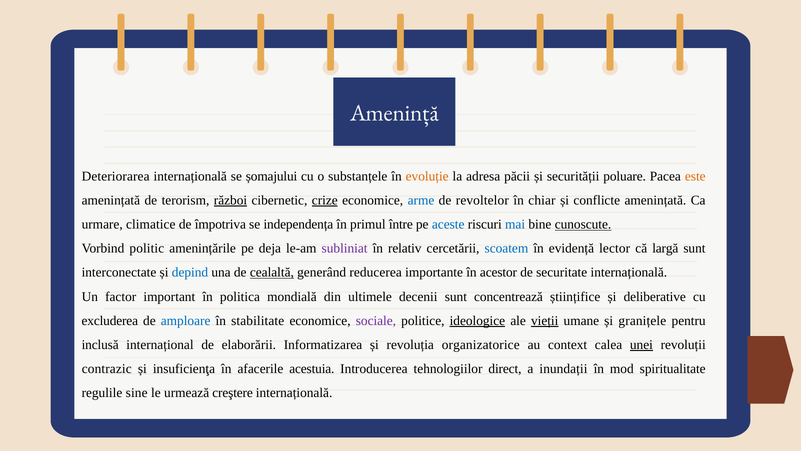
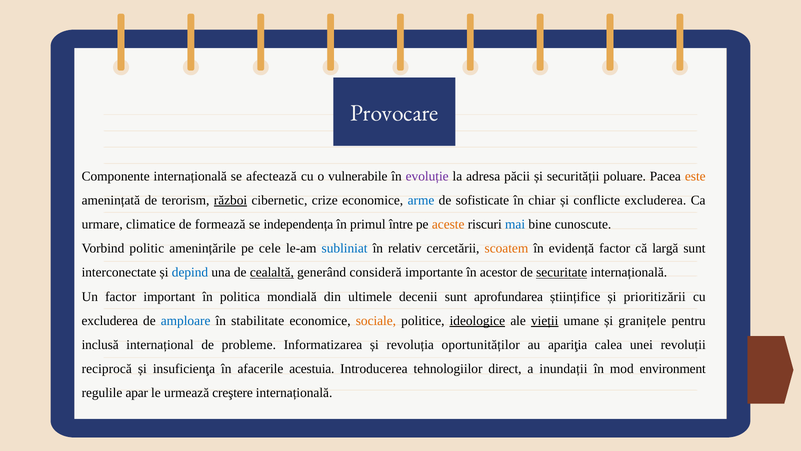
Amenință: Amenință -> Provocare
Deteriorarea: Deteriorarea -> Componente
șomajului: șomajului -> afectează
substanțele: substanțele -> vulnerabile
evoluție colour: orange -> purple
crize underline: present -> none
revoltelor: revoltelor -> sofisticate
conflicte amenințată: amenințată -> excluderea
împotriva: împotriva -> formează
aceste colour: blue -> orange
cunoscute underline: present -> none
deja: deja -> cele
subliniat colour: purple -> blue
scoatem colour: blue -> orange
evidență lector: lector -> factor
reducerea: reducerea -> consideră
securitate underline: none -> present
concentrează: concentrează -> aprofundarea
deliberative: deliberative -> prioritizării
sociale colour: purple -> orange
elaborării: elaborării -> probleme
organizatorice: organizatorice -> oportunităților
context: context -> apariţia
unei underline: present -> none
contrazic: contrazic -> reciprocă
spiritualitate: spiritualitate -> environment
sine: sine -> apar
